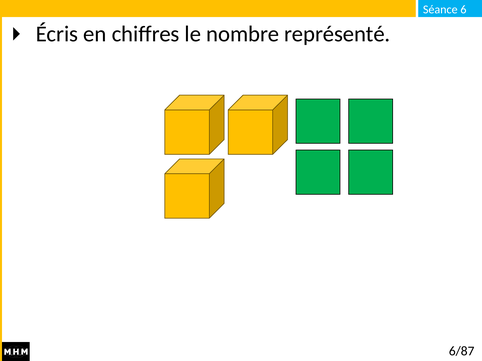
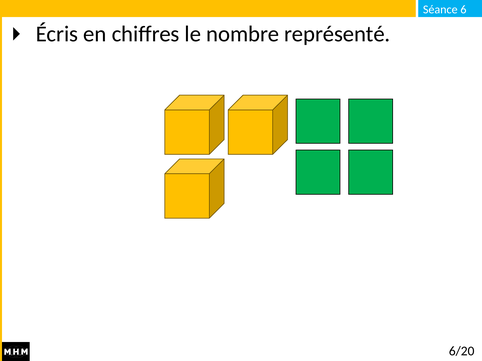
6/87: 6/87 -> 6/20
